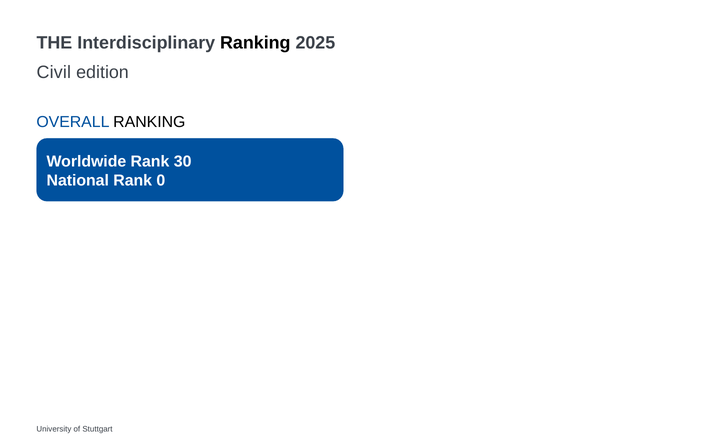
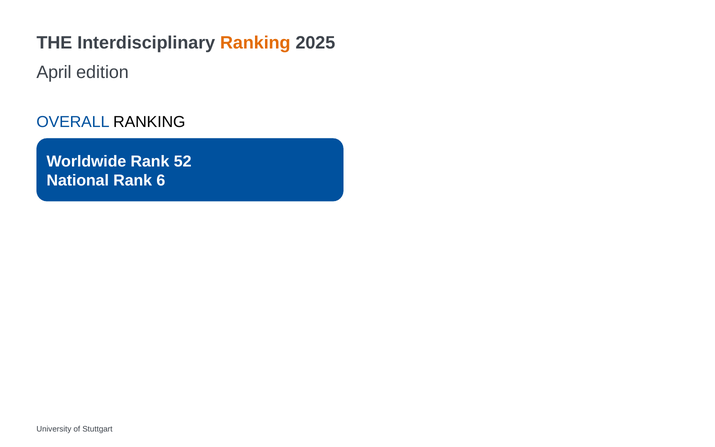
Ranking at (255, 43) colour: black -> orange
Civil: Civil -> April
30: 30 -> 52
0: 0 -> 6
